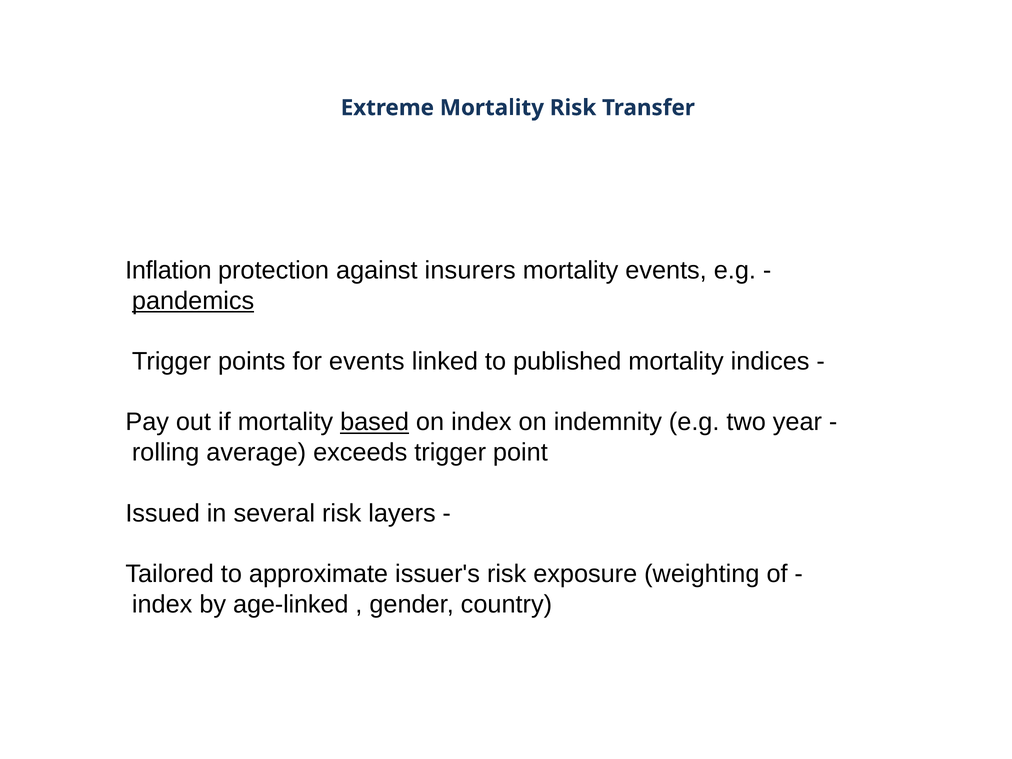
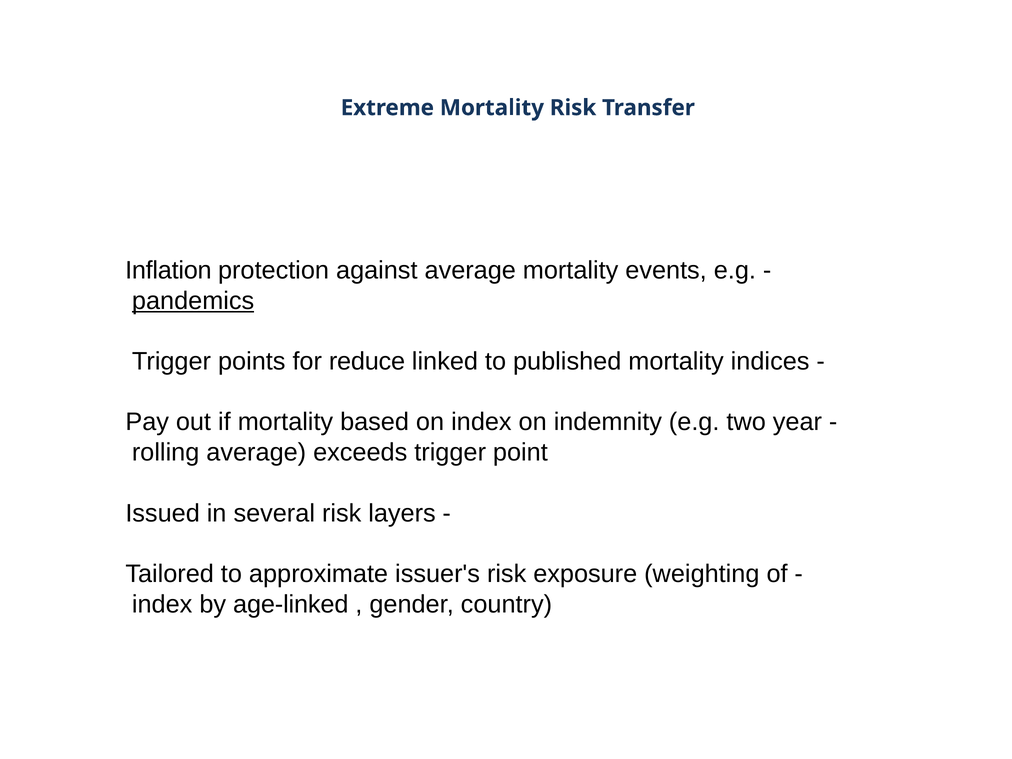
against insurers: insurers -> average
for events: events -> reduce
based underline: present -> none
